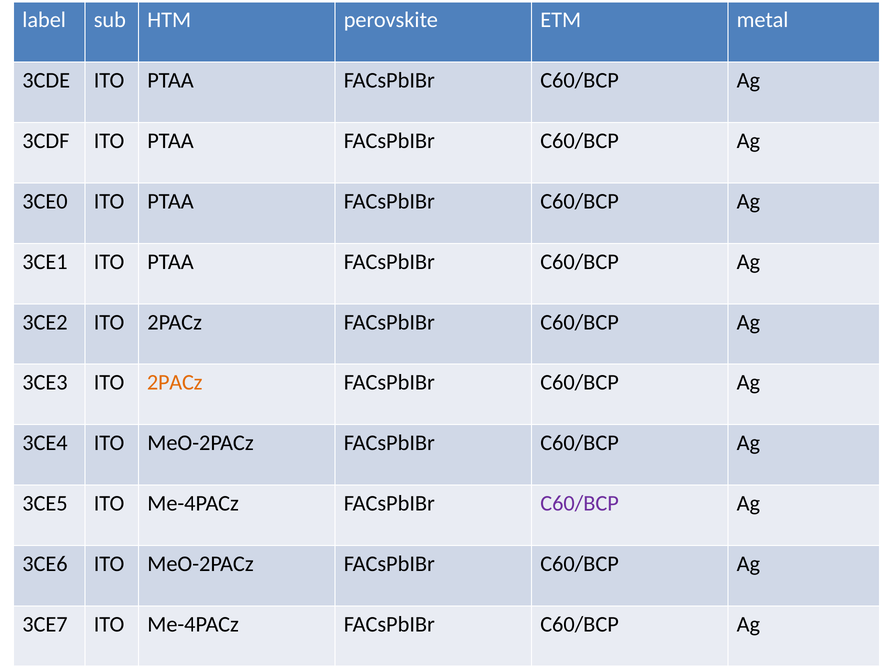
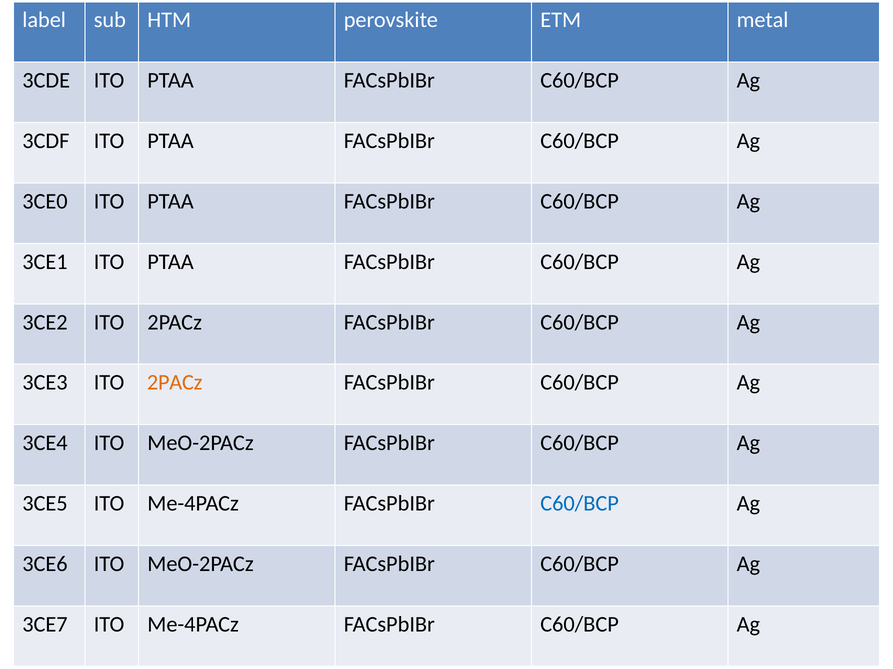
C60/BCP at (580, 504) colour: purple -> blue
